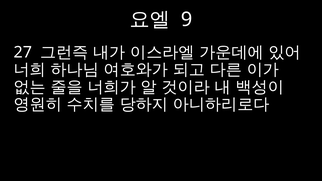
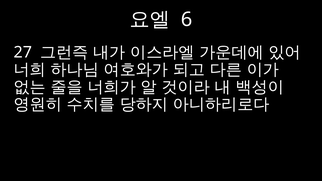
9: 9 -> 6
